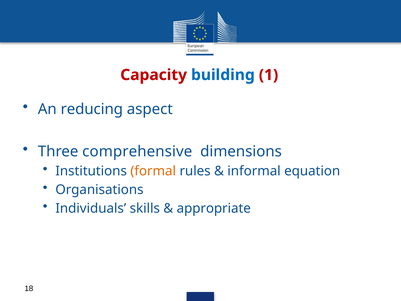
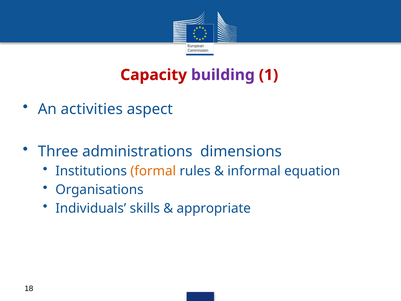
building colour: blue -> purple
reducing: reducing -> activities
comprehensive: comprehensive -> administrations
